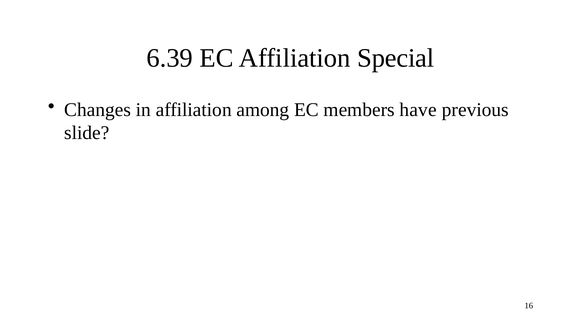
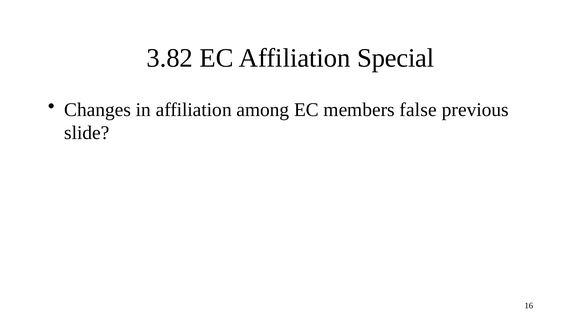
6.39: 6.39 -> 3.82
have: have -> false
